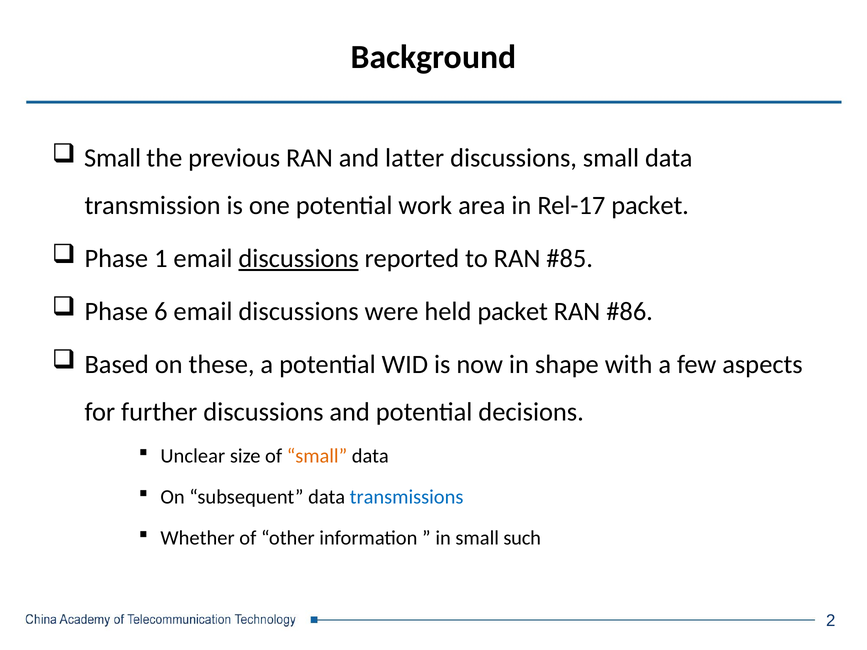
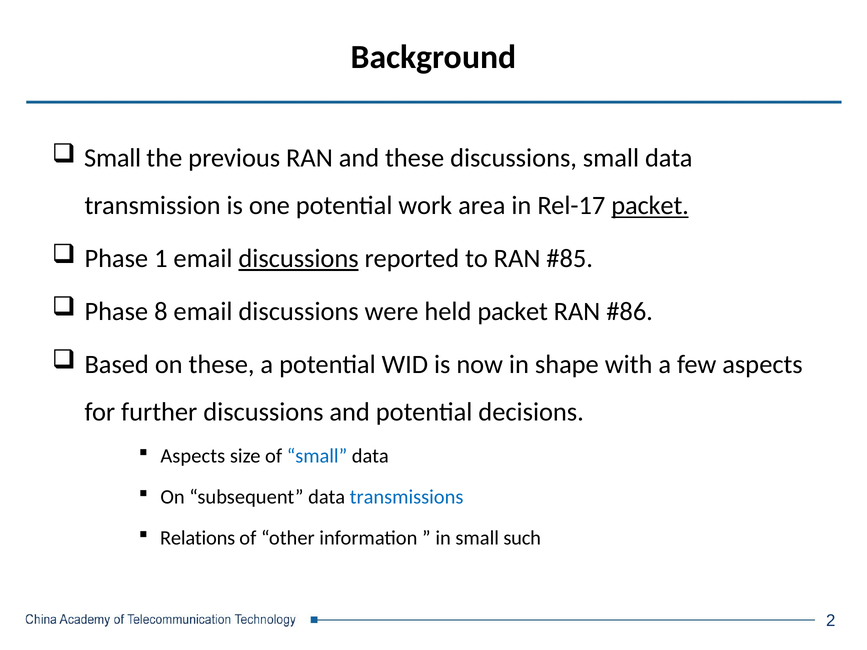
and latter: latter -> these
packet at (650, 206) underline: none -> present
6: 6 -> 8
Unclear at (193, 456): Unclear -> Aspects
small at (317, 456) colour: orange -> blue
Whether: Whether -> Relations
